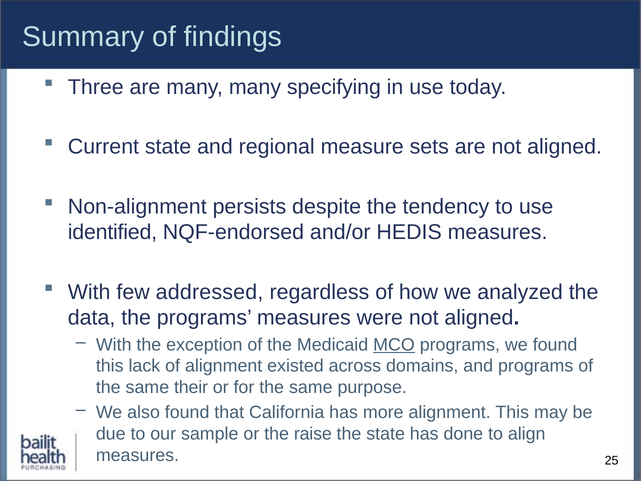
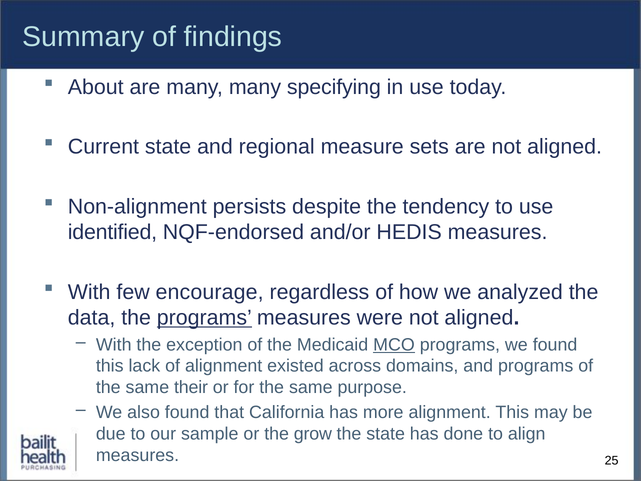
Three: Three -> About
addressed: addressed -> encourage
programs at (204, 318) underline: none -> present
raise: raise -> grow
